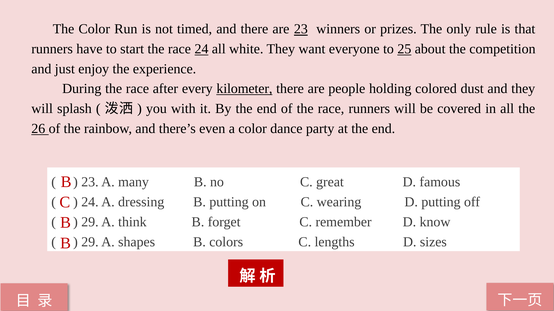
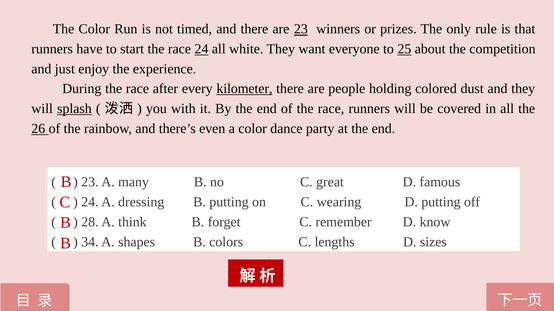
splash underline: none -> present
29 at (90, 222): 29 -> 28
29 at (90, 242): 29 -> 34
